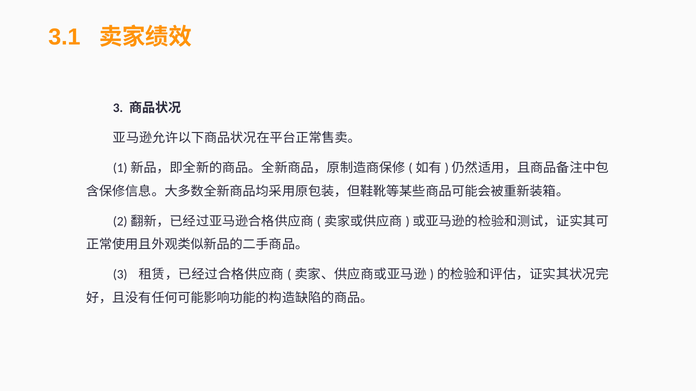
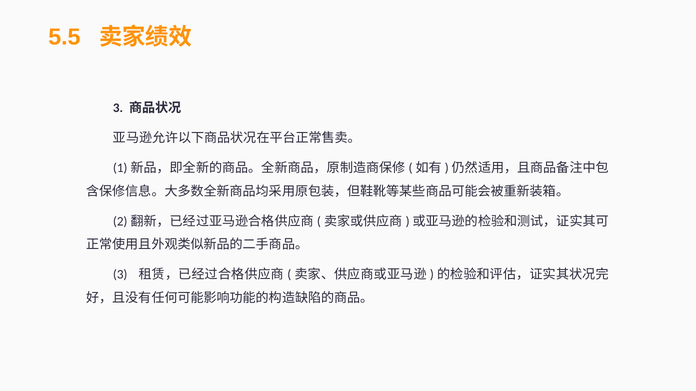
3.1: 3.1 -> 5.5
